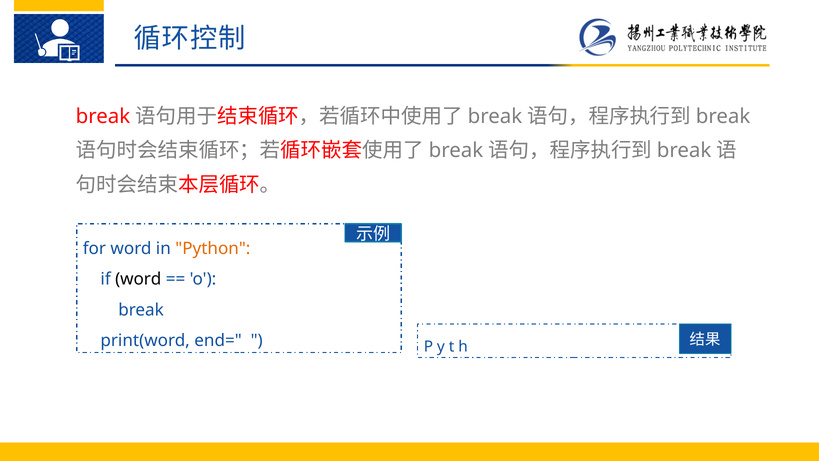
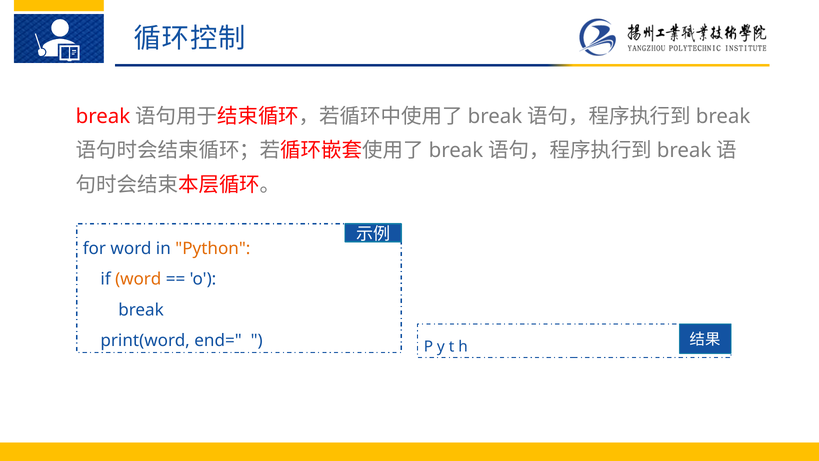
word at (138, 279) colour: black -> orange
